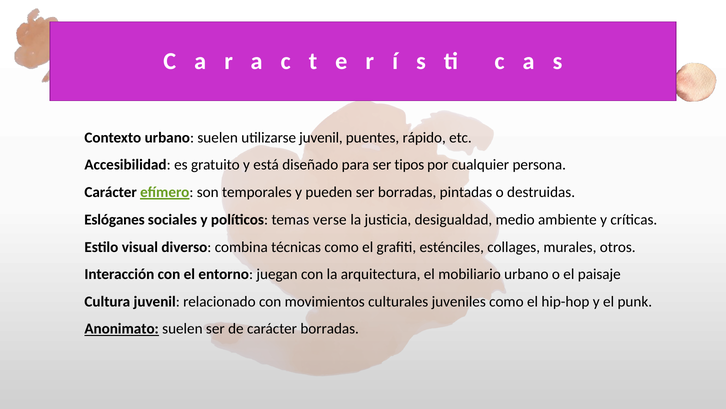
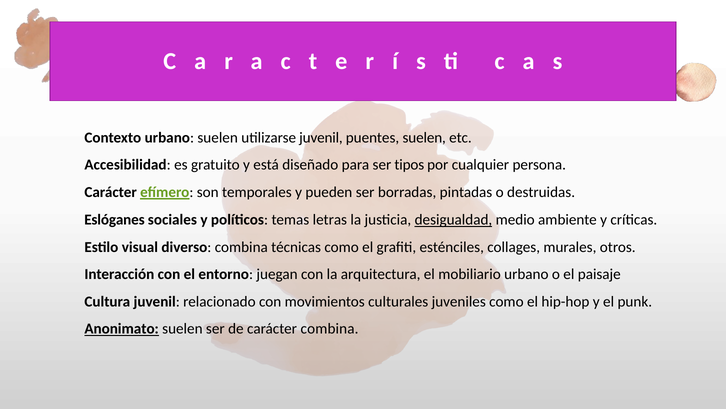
puentes rápido: rápido -> suelen
verse: verse -> letras
desigualdad underline: none -> present
carácter borradas: borradas -> combina
